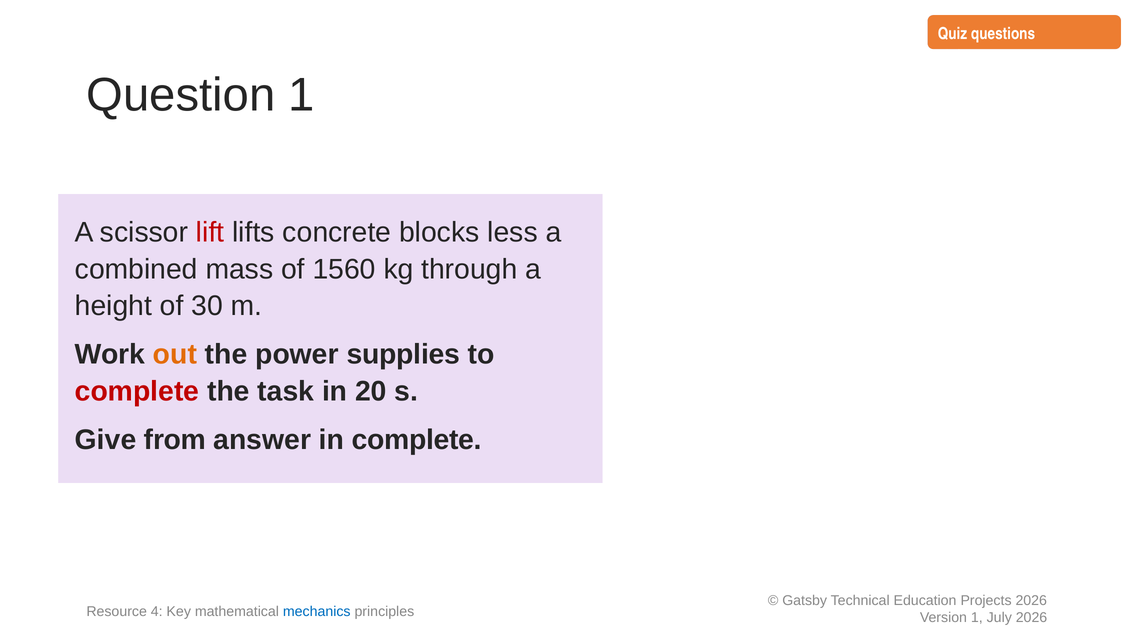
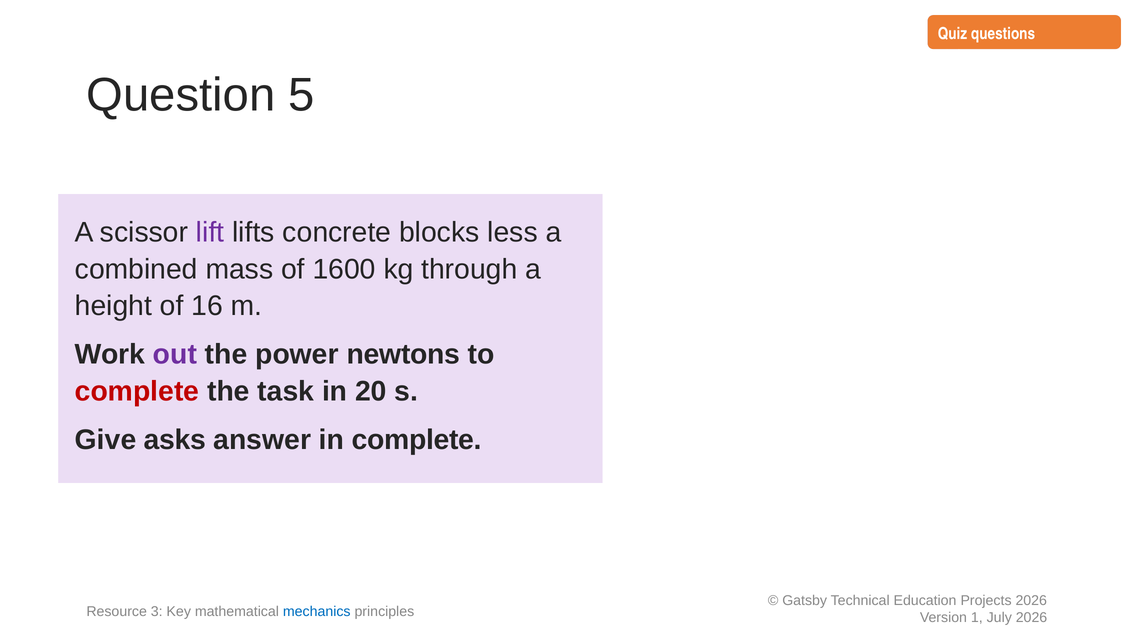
Question 1: 1 -> 5
lift colour: red -> purple
1560: 1560 -> 1600
30: 30 -> 16
out colour: orange -> purple
supplies: supplies -> newtons
from: from -> asks
4: 4 -> 3
